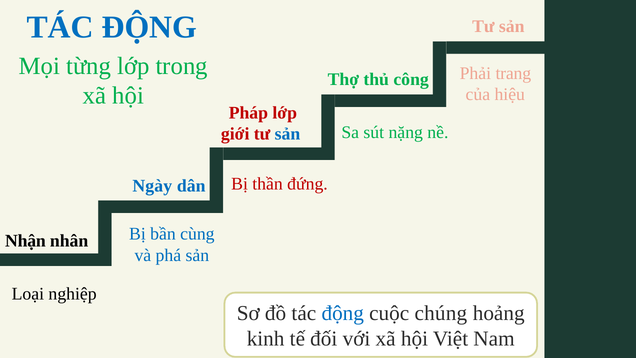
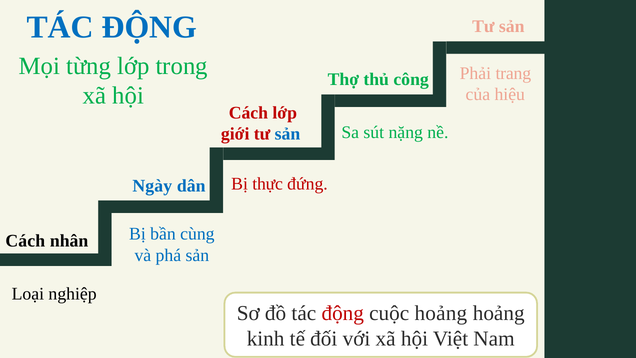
Pháp at (248, 113): Pháp -> Cách
thần: thần -> thực
Nhận at (25, 241): Nhận -> Cách
động at (343, 313) colour: blue -> red
cuộc chúng: chúng -> hoảng
